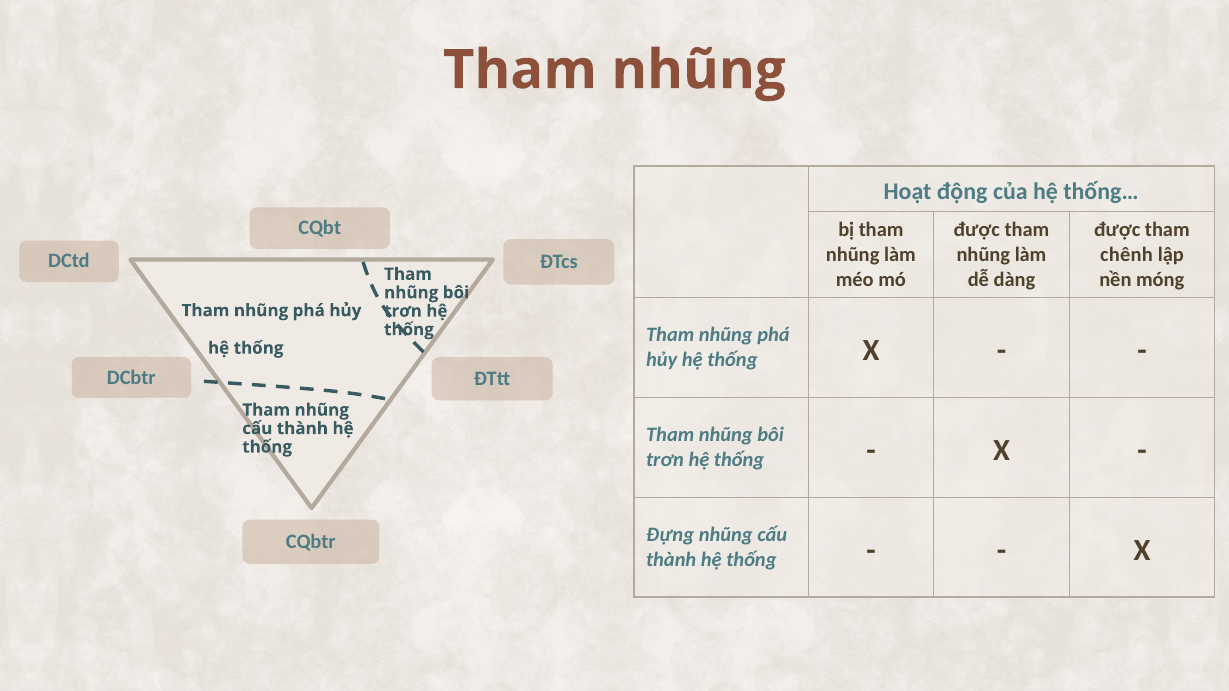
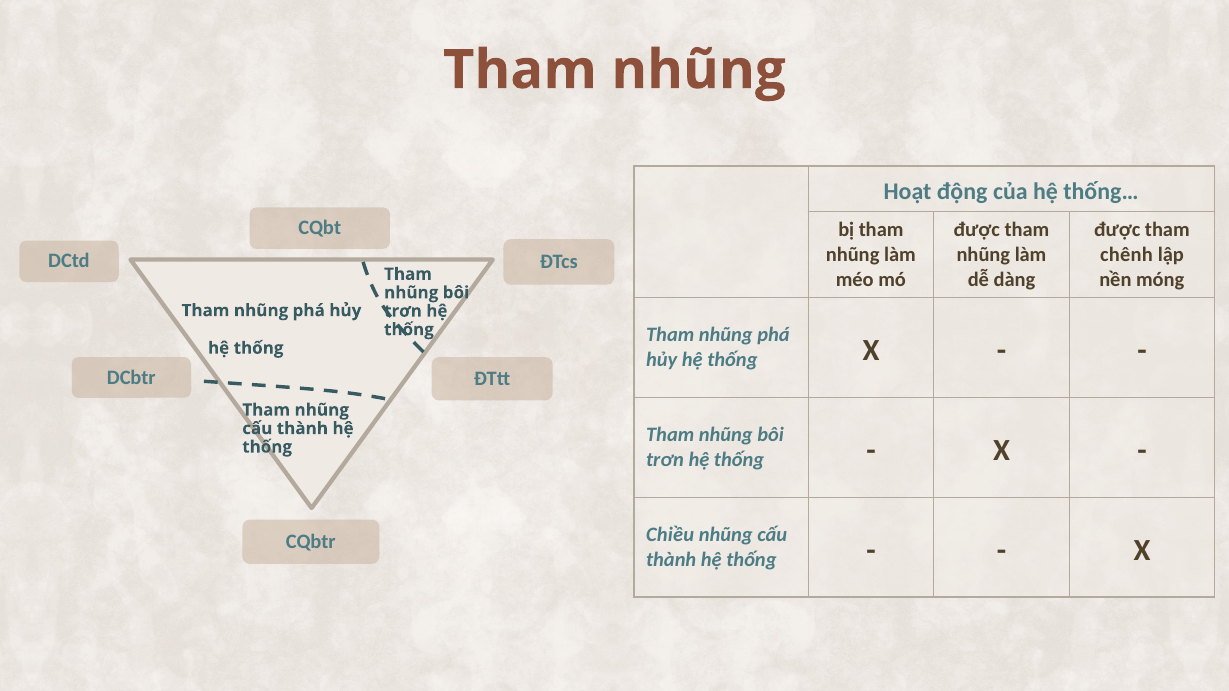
Đựng: Đựng -> Chiều
